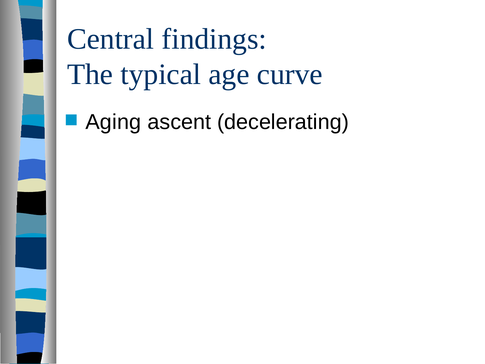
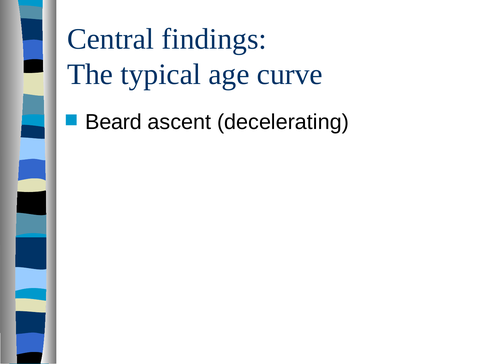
Aging: Aging -> Beard
